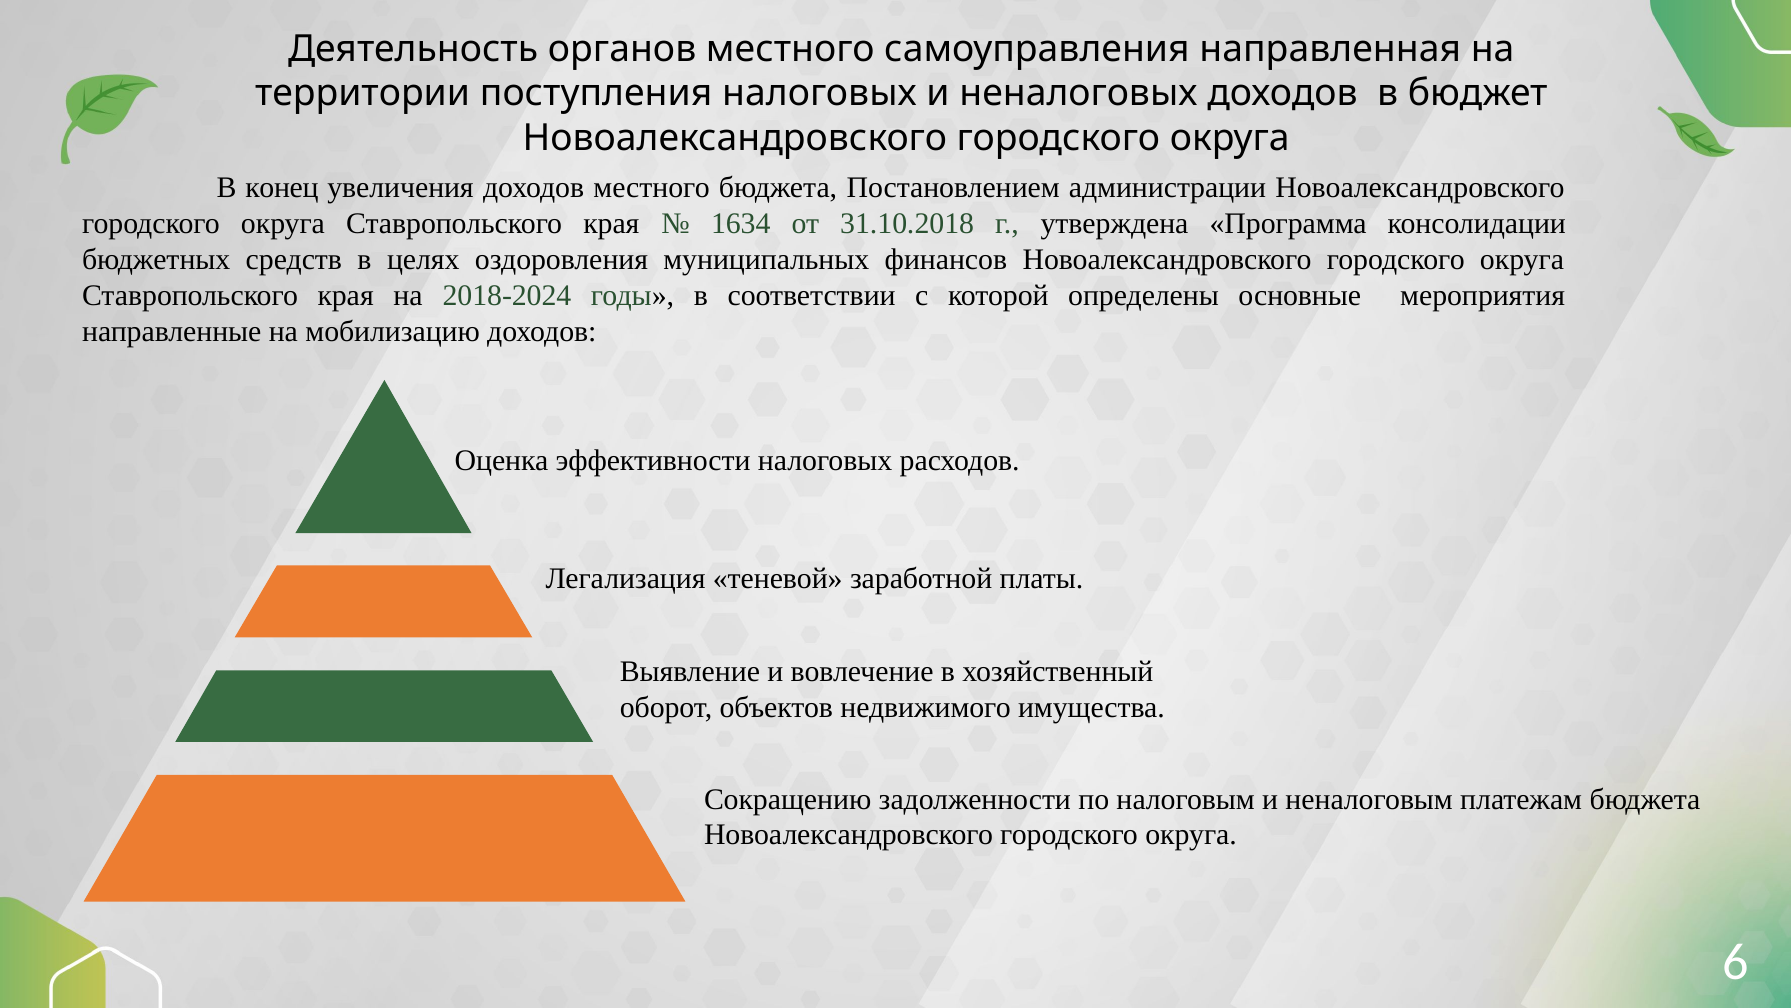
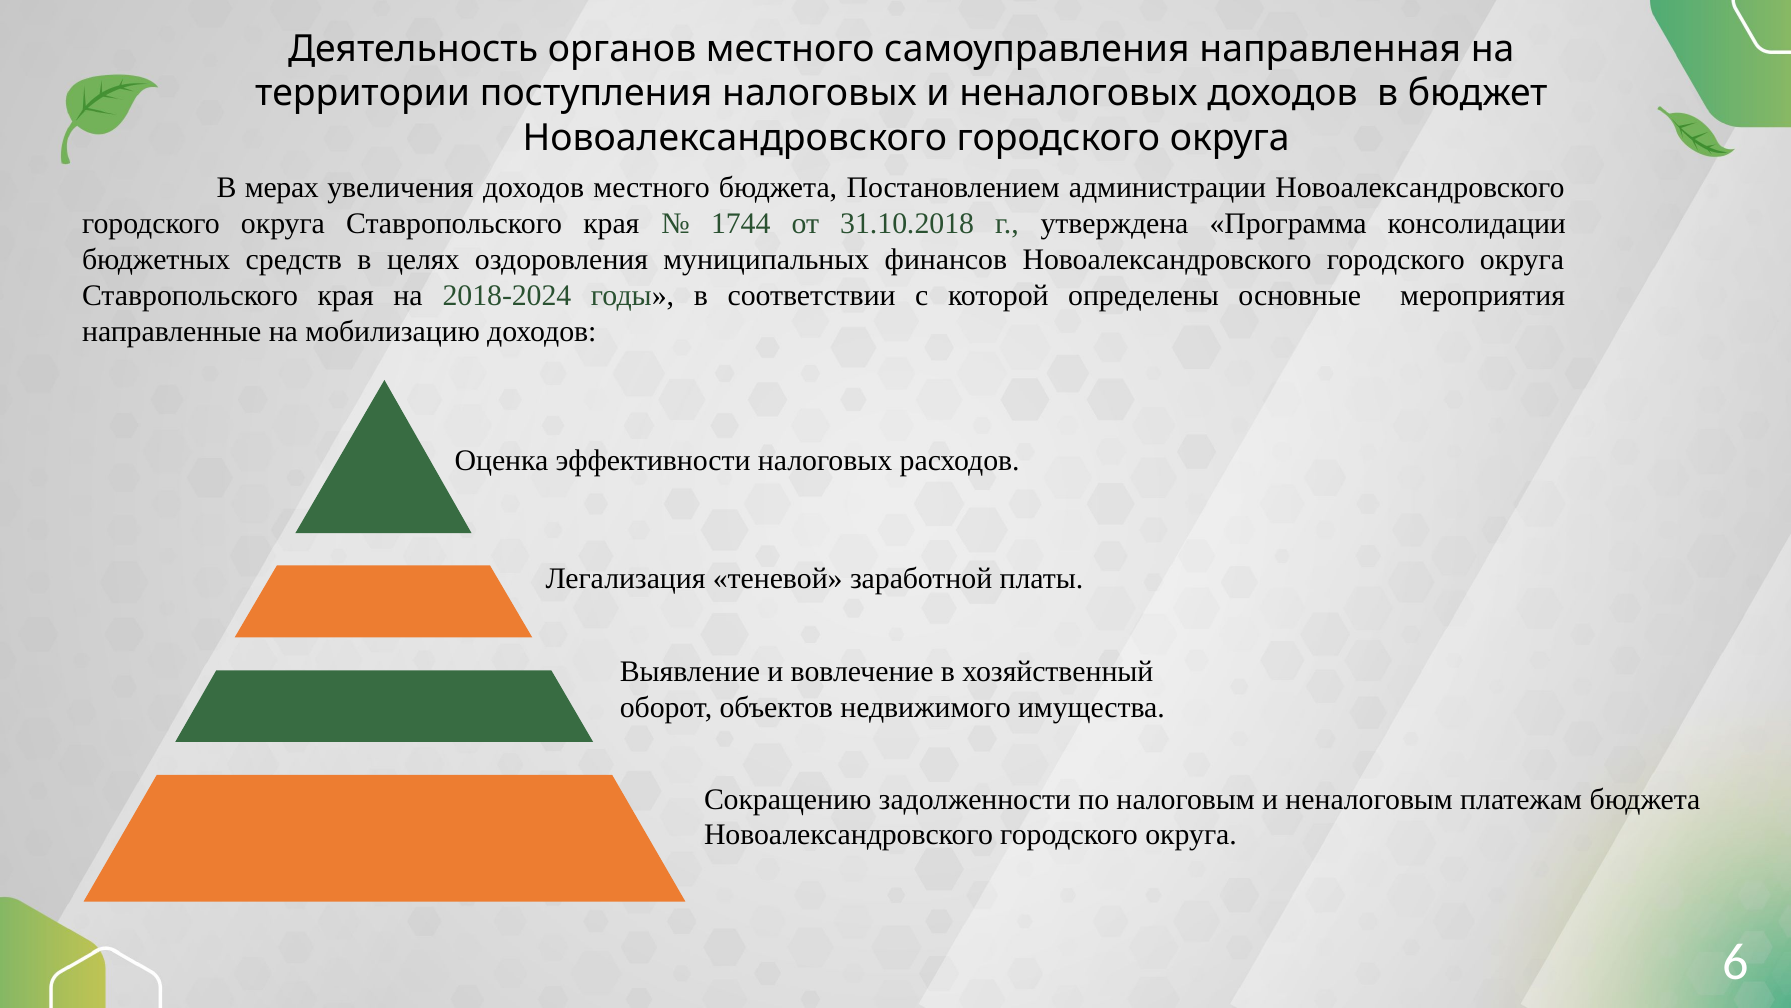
конец: конец -> мерах
1634: 1634 -> 1744
